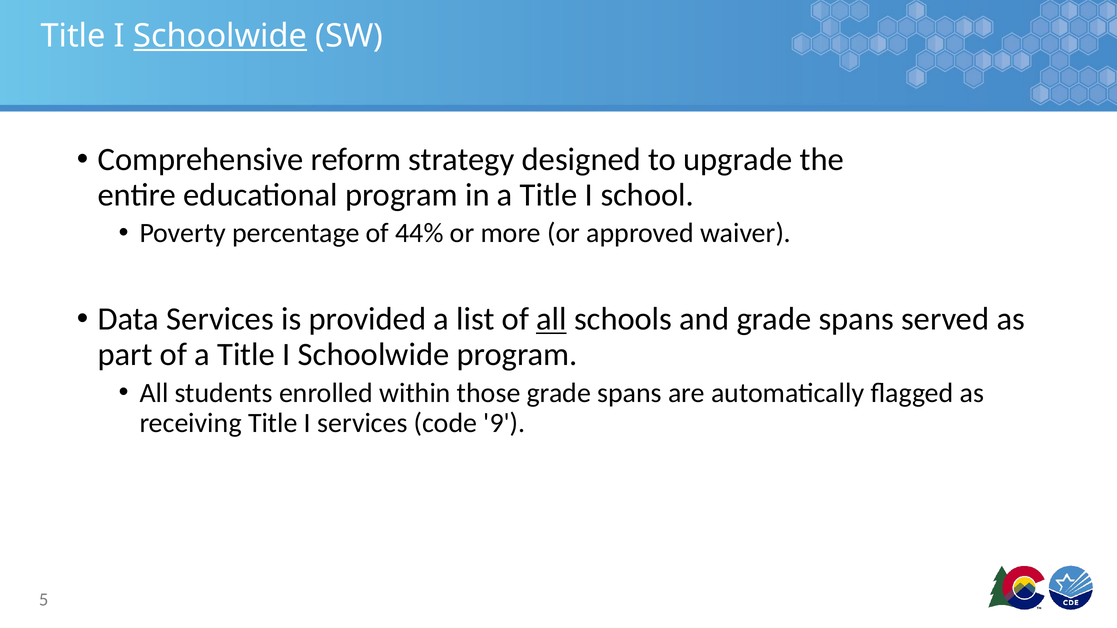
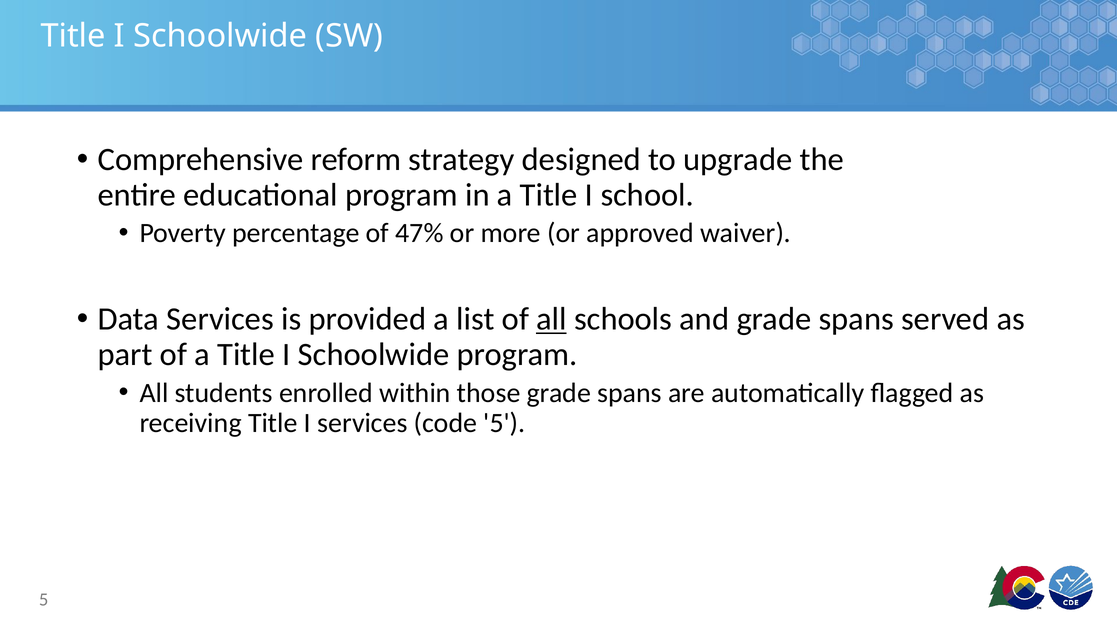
Schoolwide at (220, 36) underline: present -> none
44%: 44% -> 47%
code 9: 9 -> 5
